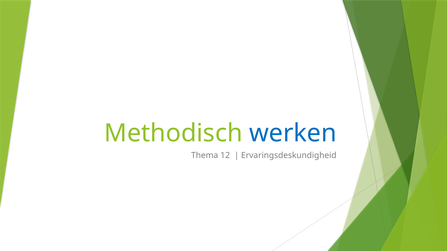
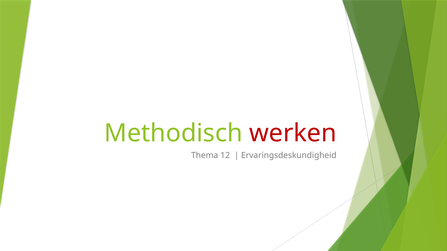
werken colour: blue -> red
